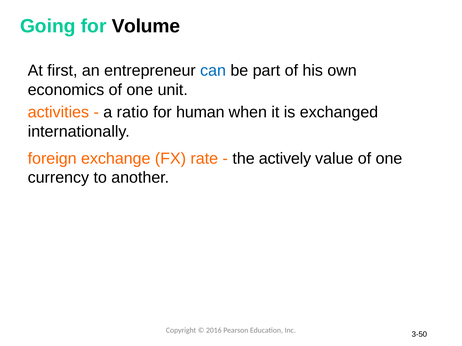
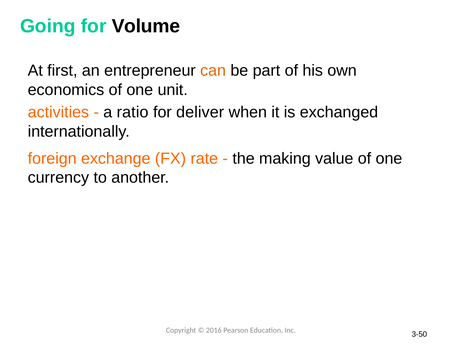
can colour: blue -> orange
human: human -> deliver
actively: actively -> making
